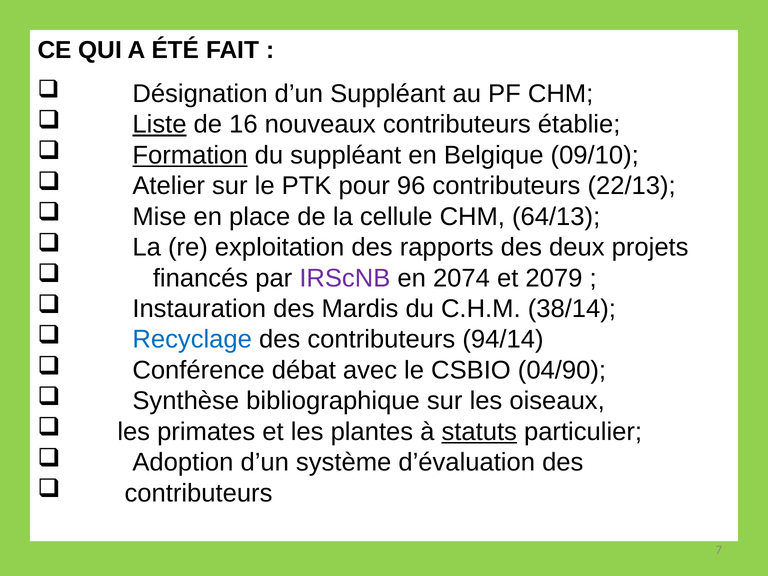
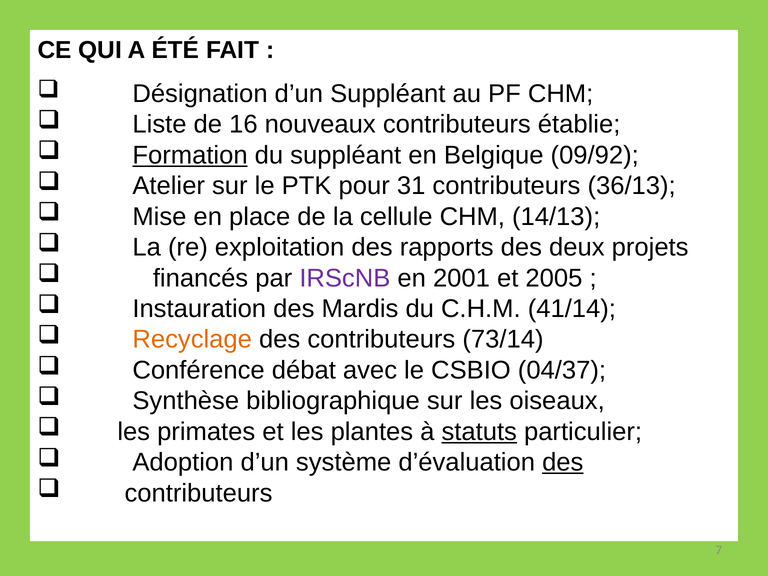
Liste underline: present -> none
09/10: 09/10 -> 09/92
96: 96 -> 31
22/13: 22/13 -> 36/13
64/13: 64/13 -> 14/13
2074: 2074 -> 2001
2079: 2079 -> 2005
38/14: 38/14 -> 41/14
Recyclage colour: blue -> orange
94/14: 94/14 -> 73/14
04/90: 04/90 -> 04/37
des at (563, 462) underline: none -> present
